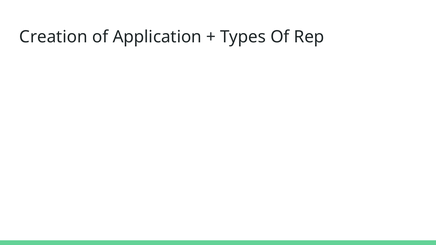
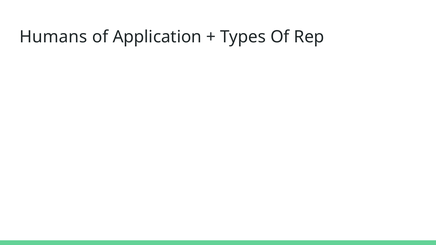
Creation: Creation -> Humans
